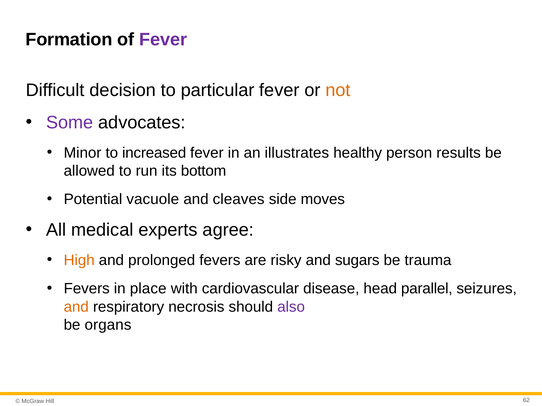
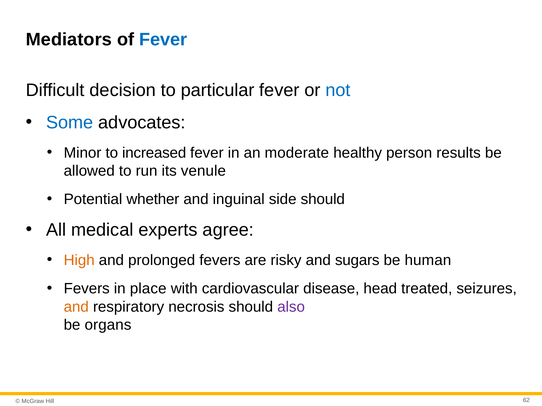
Formation: Formation -> Mediators
Fever at (163, 39) colour: purple -> blue
not colour: orange -> blue
Some colour: purple -> blue
illustrates: illustrates -> moderate
bottom: bottom -> venule
vacuole: vacuole -> whether
cleaves: cleaves -> inguinal
side moves: moves -> should
trauma: trauma -> human
parallel: parallel -> treated
